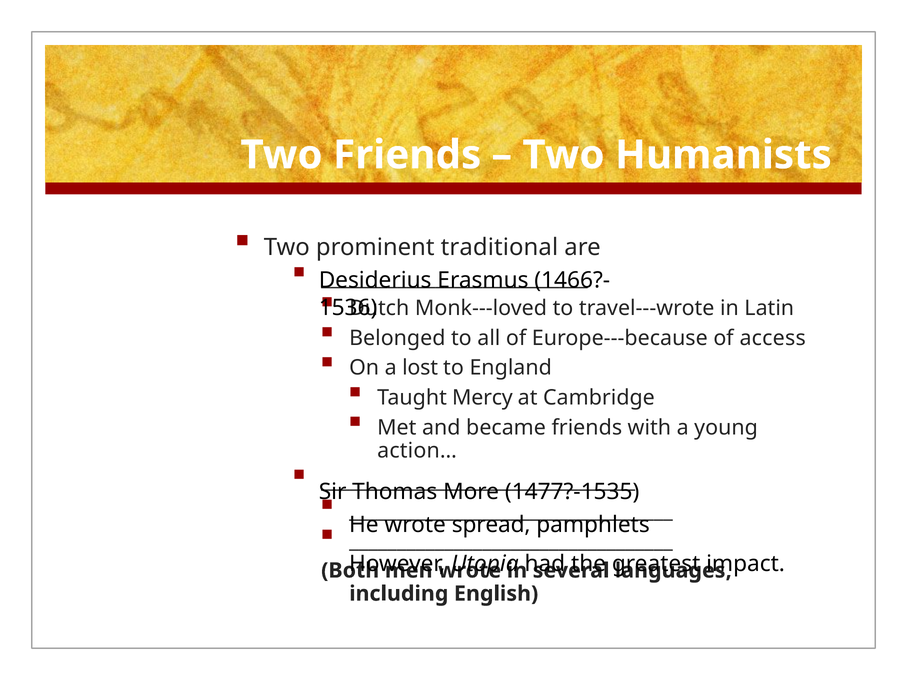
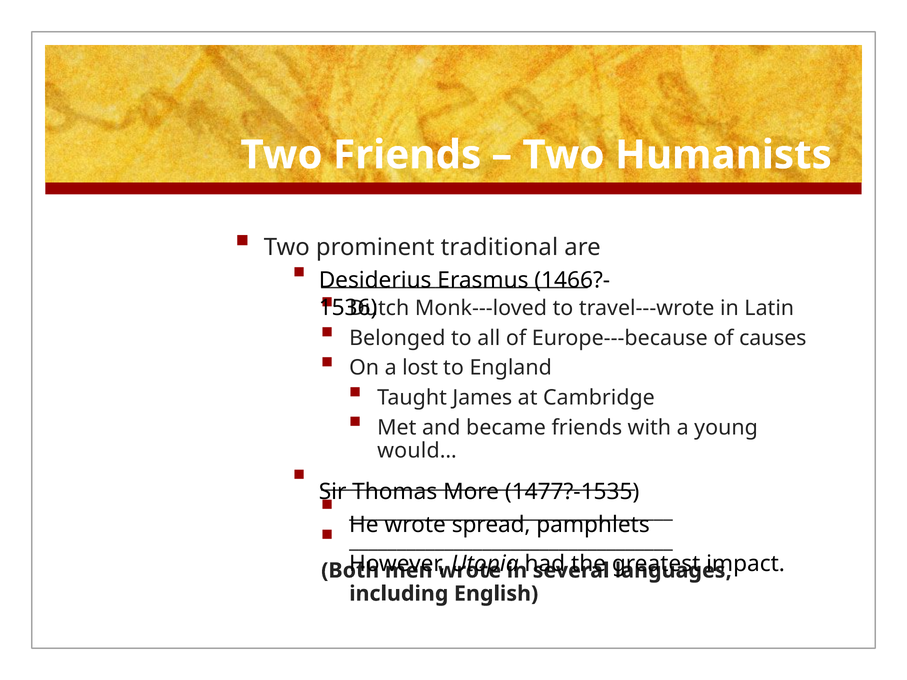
access: access -> causes
Mercy: Mercy -> James
action…: action… -> would…
